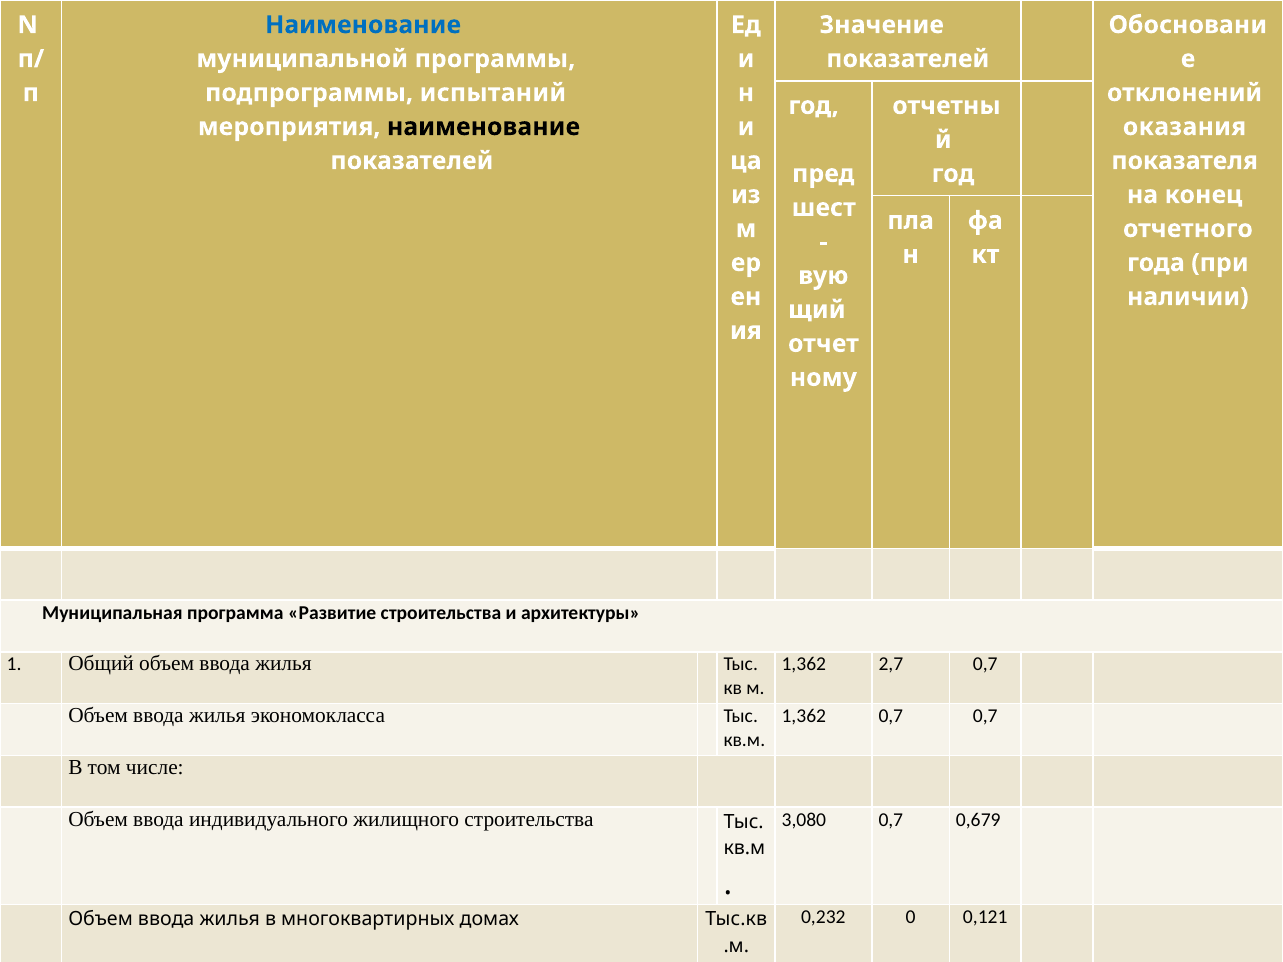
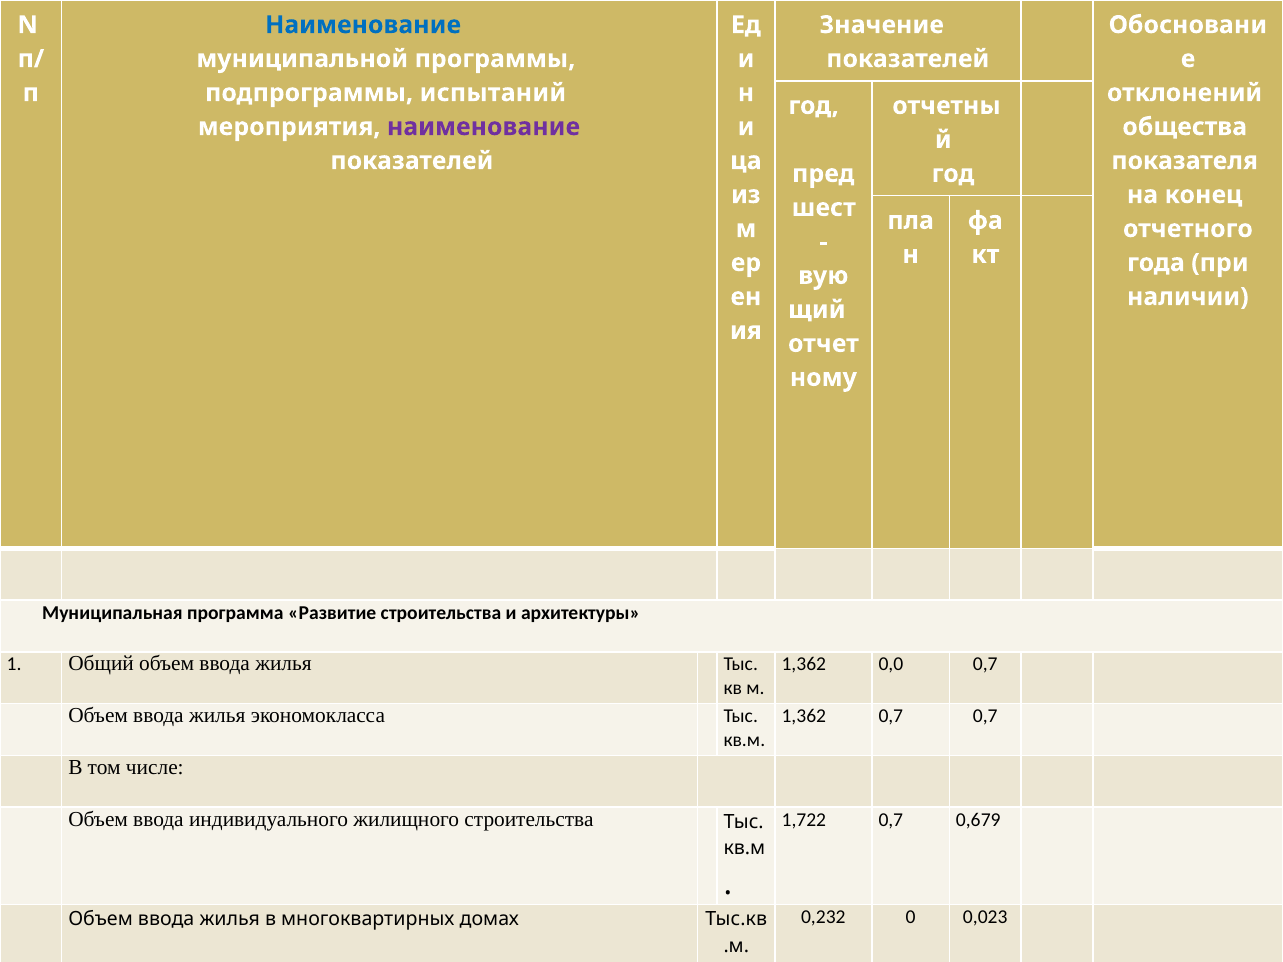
наименование at (484, 127) colour: black -> purple
оказания: оказания -> общества
2,7: 2,7 -> 0,0
3,080: 3,080 -> 1,722
0,121: 0,121 -> 0,023
